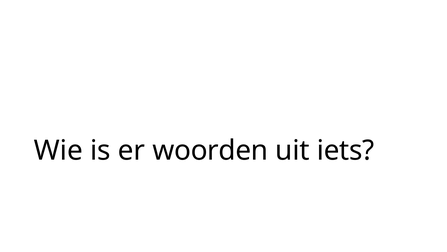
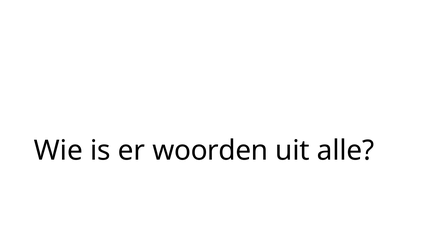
iets: iets -> alle
